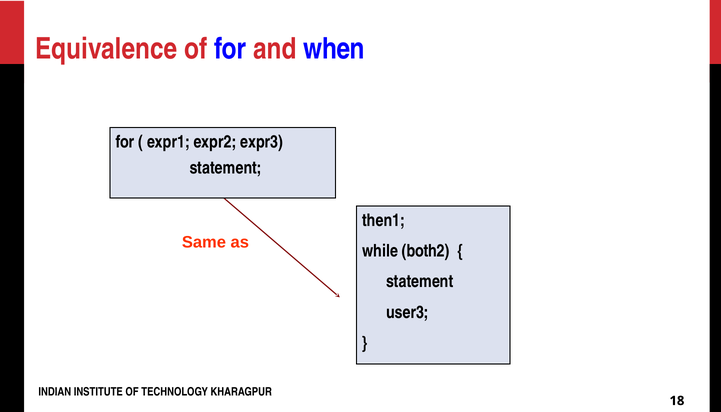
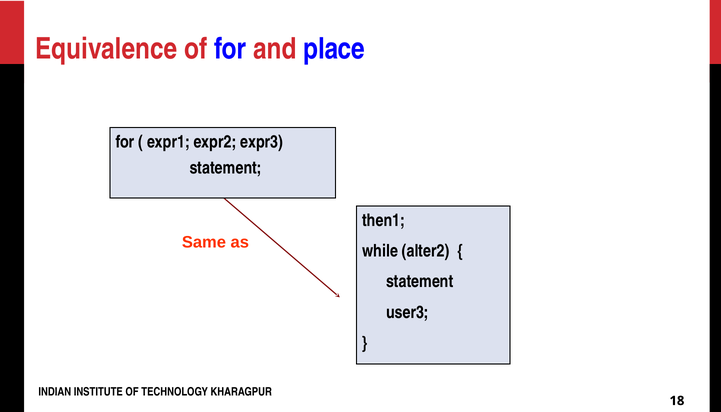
when: when -> place
both2: both2 -> alter2
